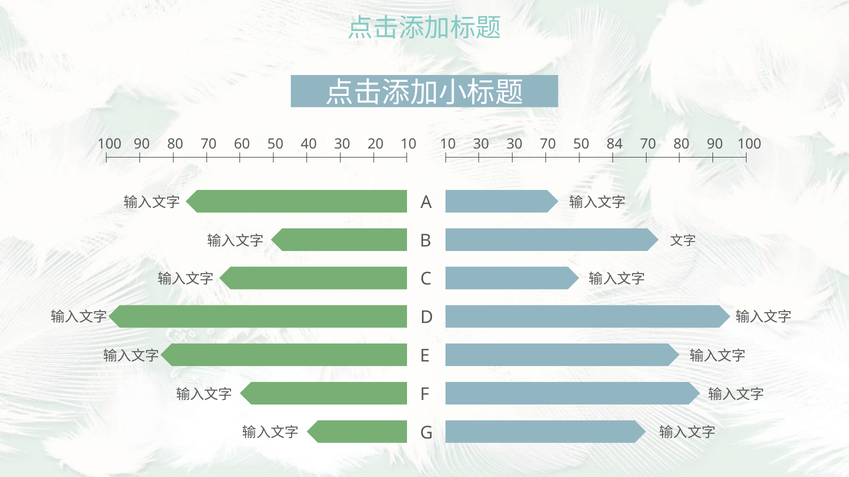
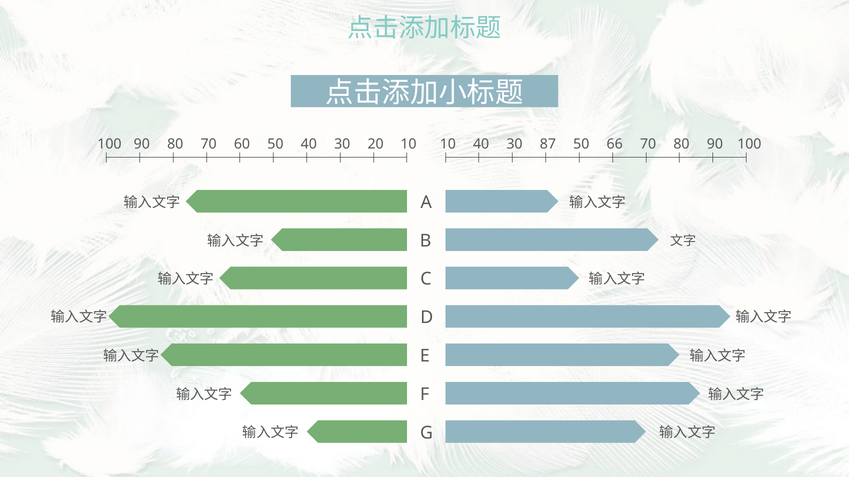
10 30: 30 -> 40
30 70: 70 -> 87
84: 84 -> 66
